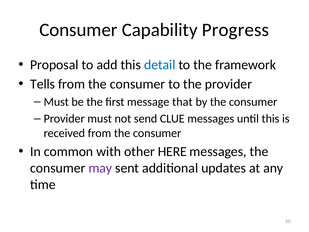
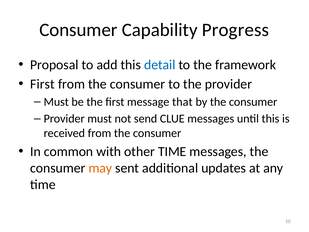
Tells at (43, 84): Tells -> First
other HERE: HERE -> TIME
may colour: purple -> orange
